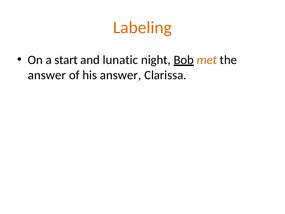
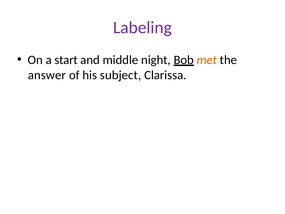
Labeling colour: orange -> purple
lunatic: lunatic -> middle
his answer: answer -> subject
